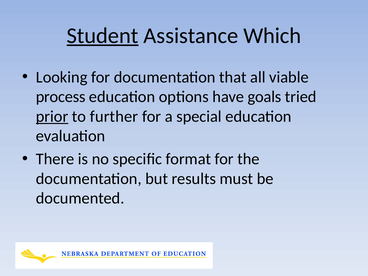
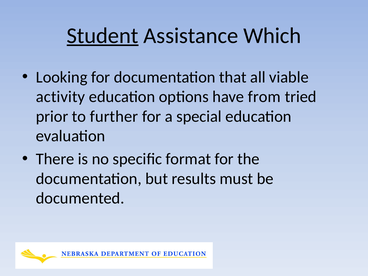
process: process -> activity
goals: goals -> from
prior underline: present -> none
